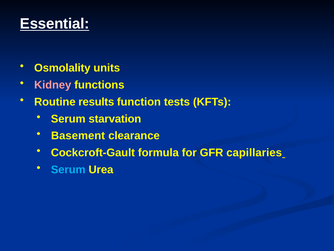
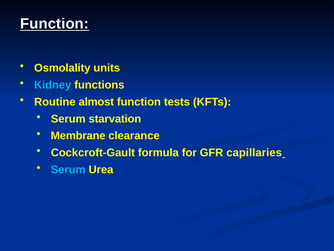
Essential at (55, 24): Essential -> Function
Kidney colour: pink -> light blue
results: results -> almost
Basement: Basement -> Membrane
